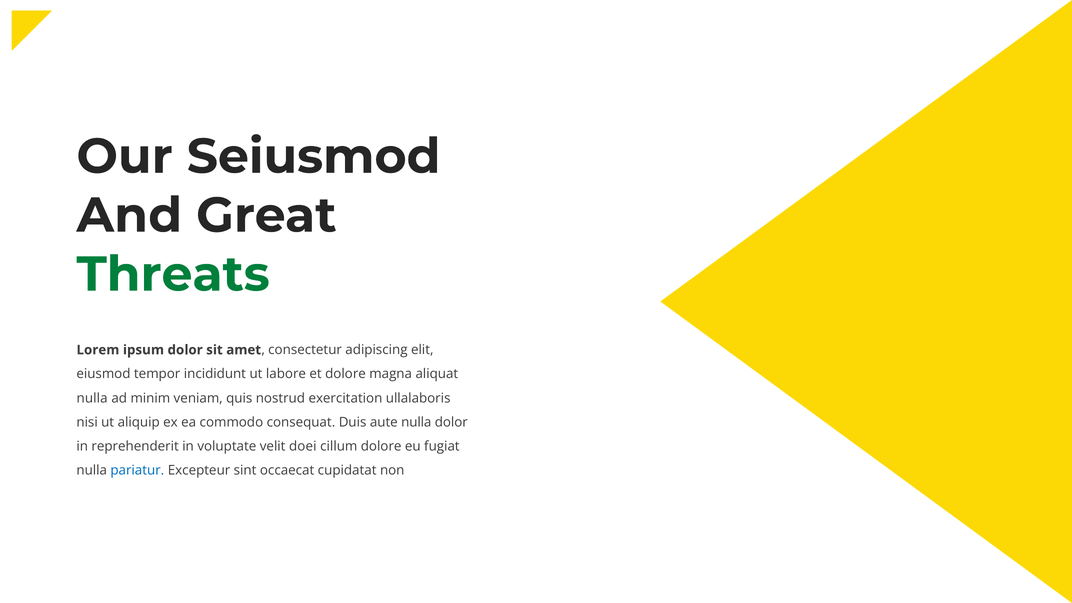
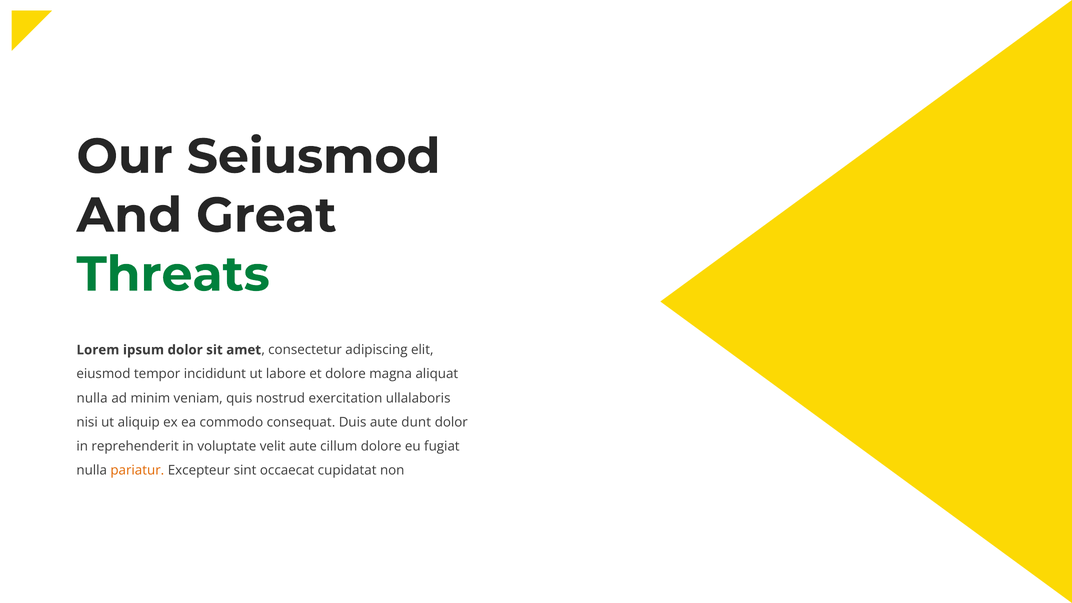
aute nulla: nulla -> dunt
velit doei: doei -> aute
pariatur colour: blue -> orange
